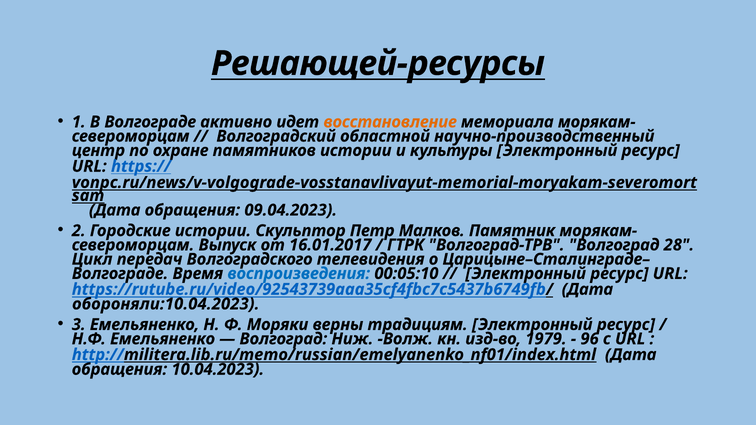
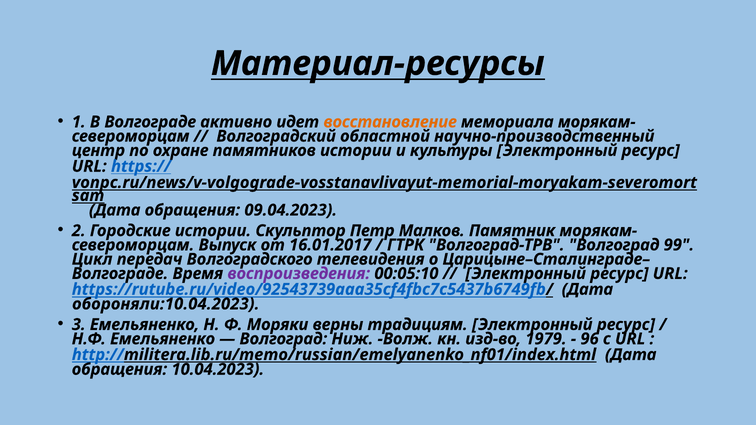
Решающей-ресурсы: Решающей-ресурсы -> Материал-ресурсы
28: 28 -> 99
воспроизведения colour: blue -> purple
